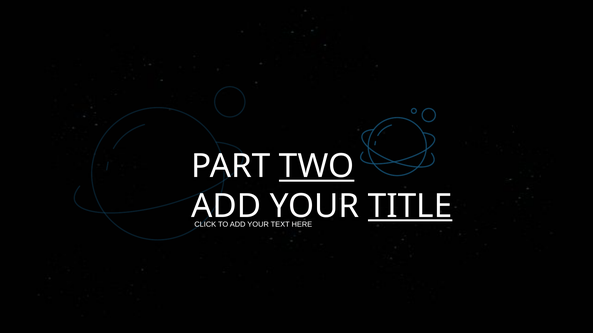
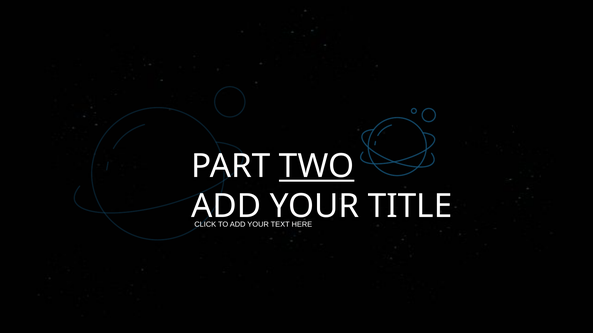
TITLE underline: present -> none
